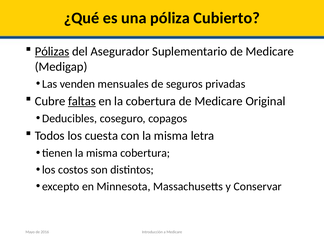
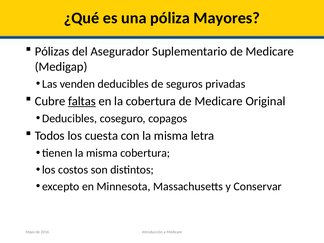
Cubierto: Cubierto -> Mayores
Pólizas underline: present -> none
venden mensuales: mensuales -> deducibles
